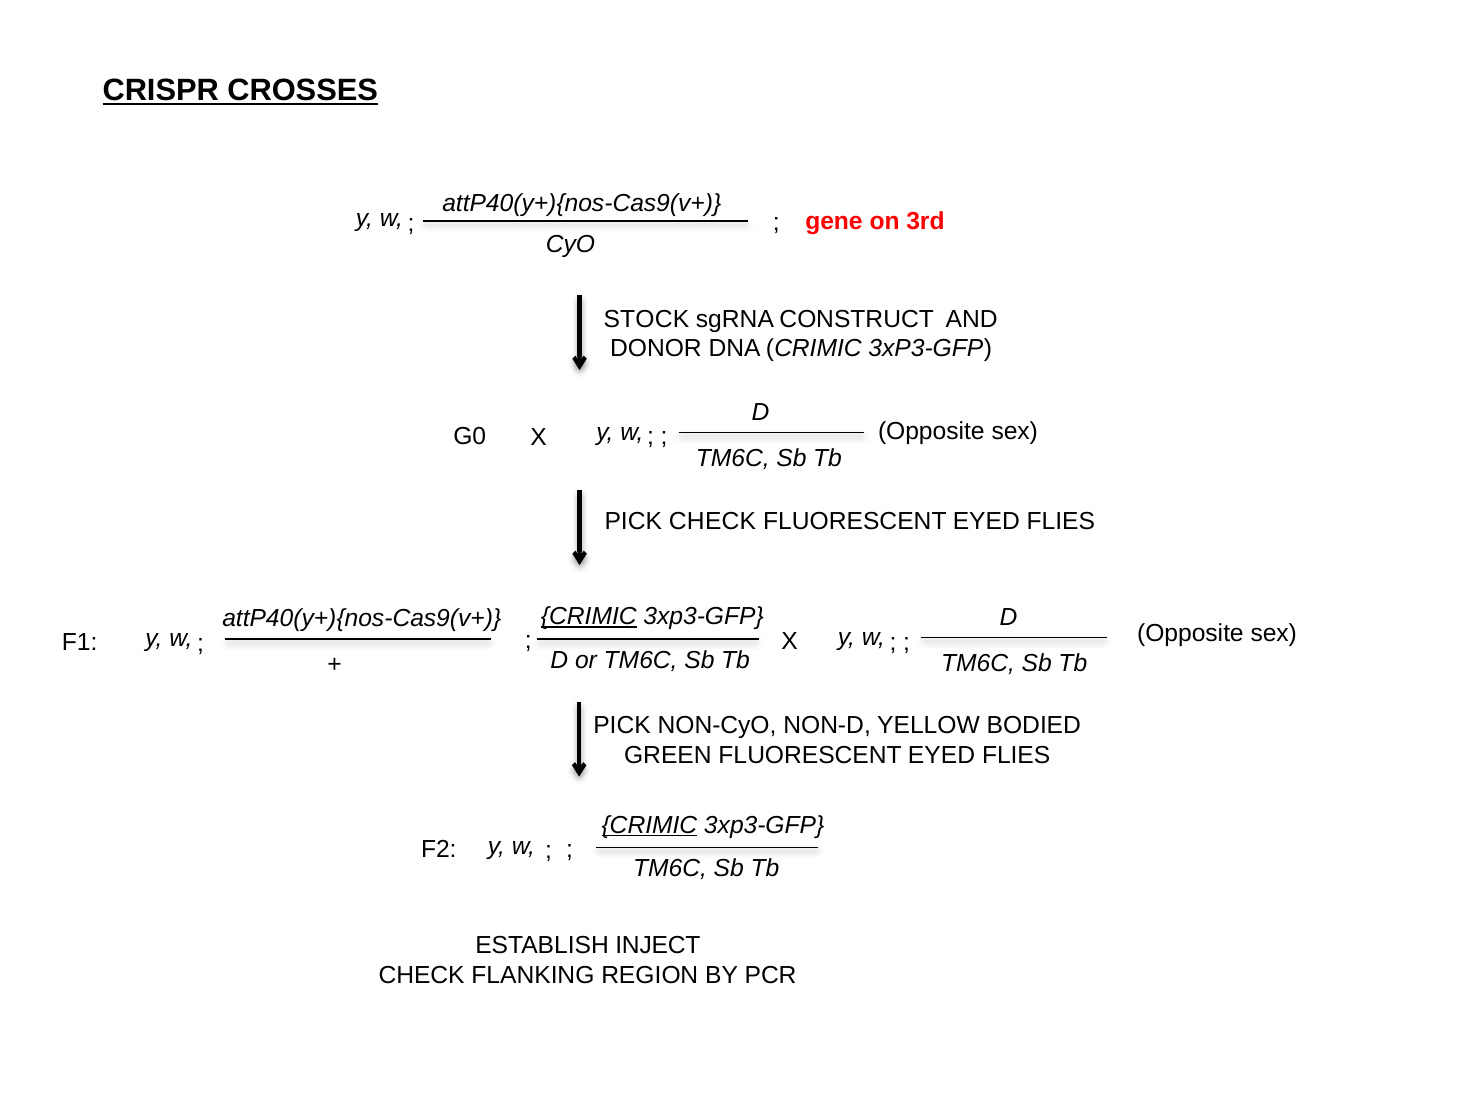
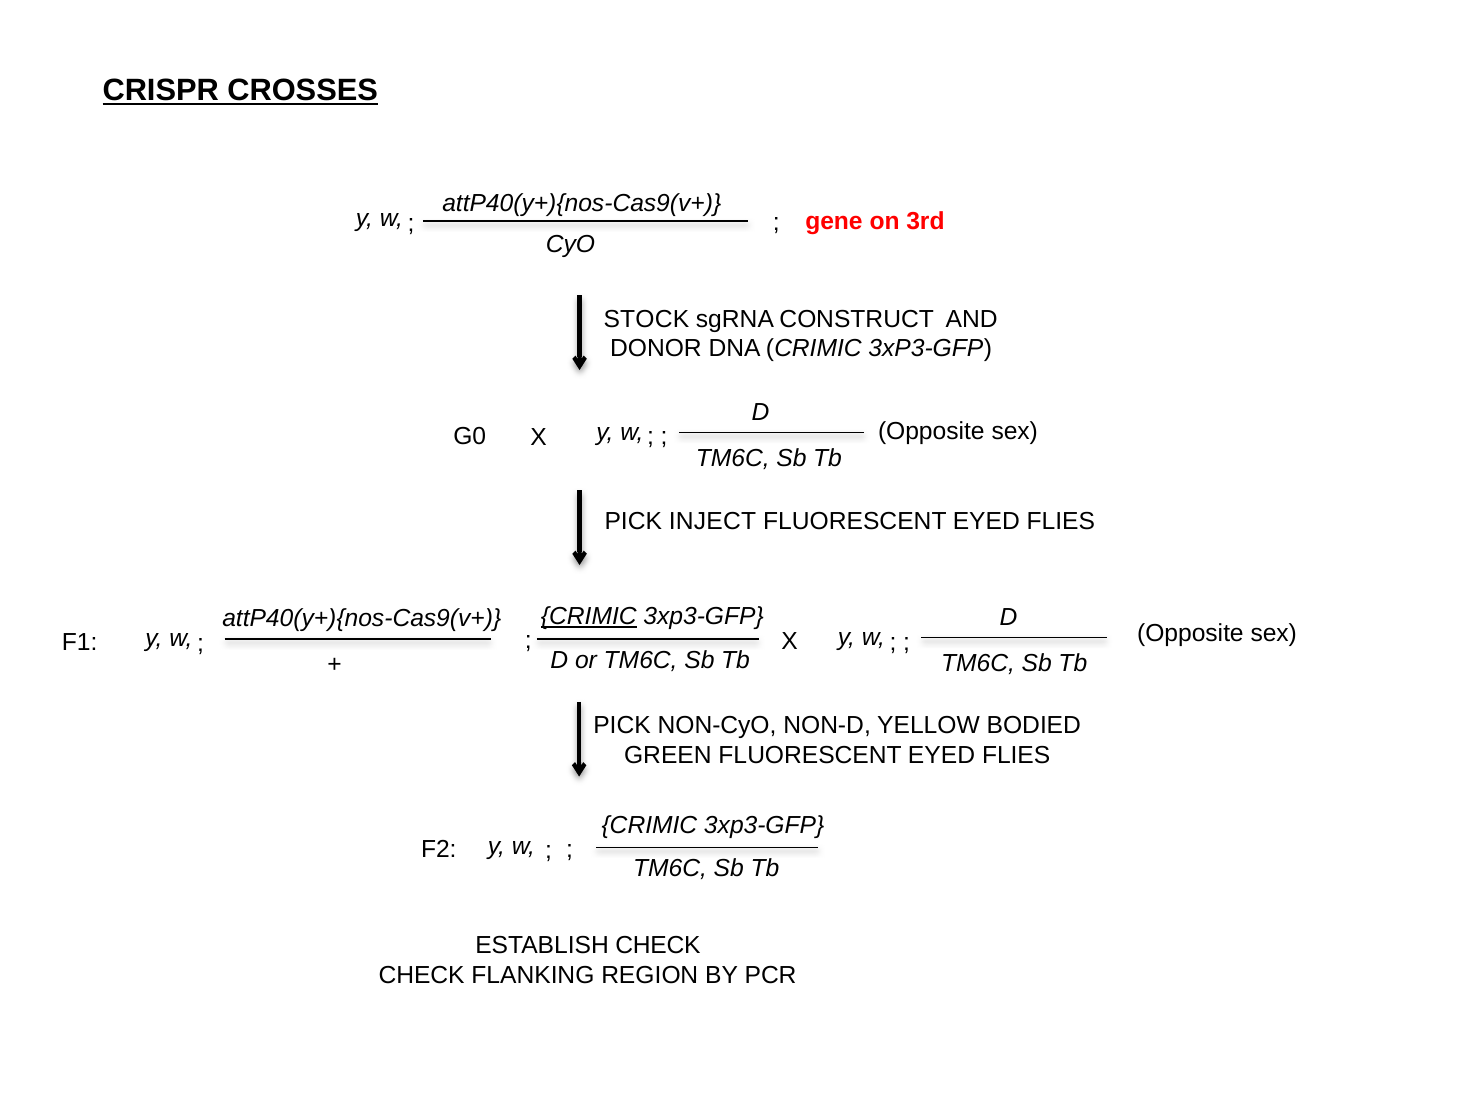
PICK CHECK: CHECK -> INJECT
CRIMIC at (649, 825) underline: present -> none
ESTABLISH INJECT: INJECT -> CHECK
